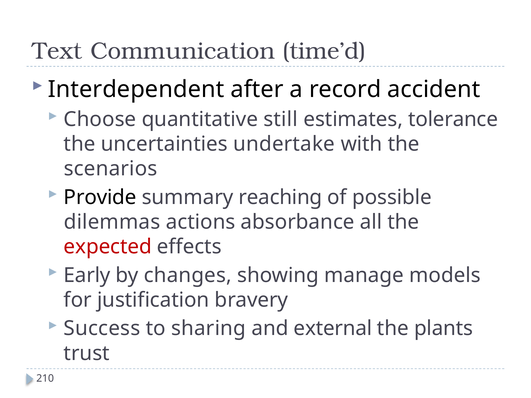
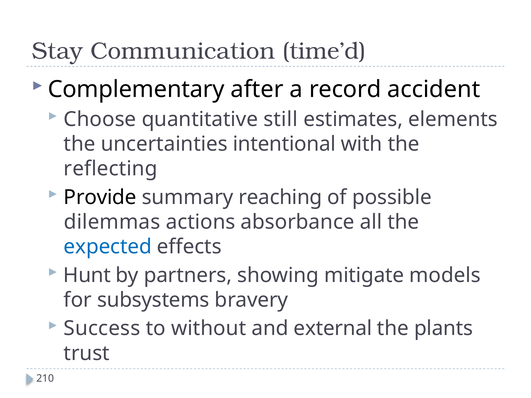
Text: Text -> Stay
Interdependent: Interdependent -> Complementary
tolerance: tolerance -> elements
undertake: undertake -> intentional
scenarios: scenarios -> reflecting
expected colour: red -> blue
Early: Early -> Hunt
changes: changes -> partners
manage: manage -> mitigate
justification: justification -> subsystems
sharing: sharing -> without
